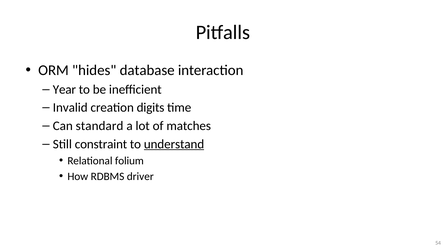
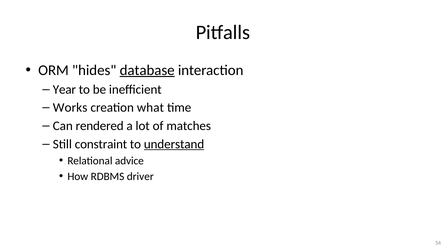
database underline: none -> present
Invalid: Invalid -> Works
digits: digits -> what
standard: standard -> rendered
folium: folium -> advice
